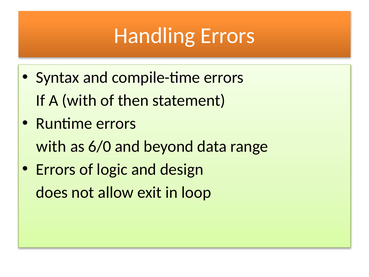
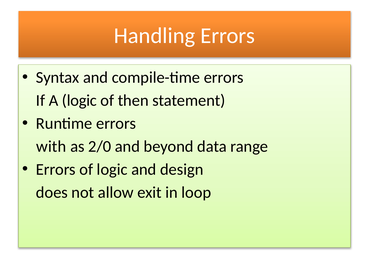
A with: with -> logic
6/0: 6/0 -> 2/0
